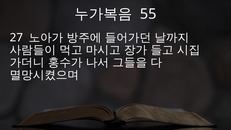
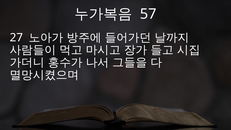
55: 55 -> 57
